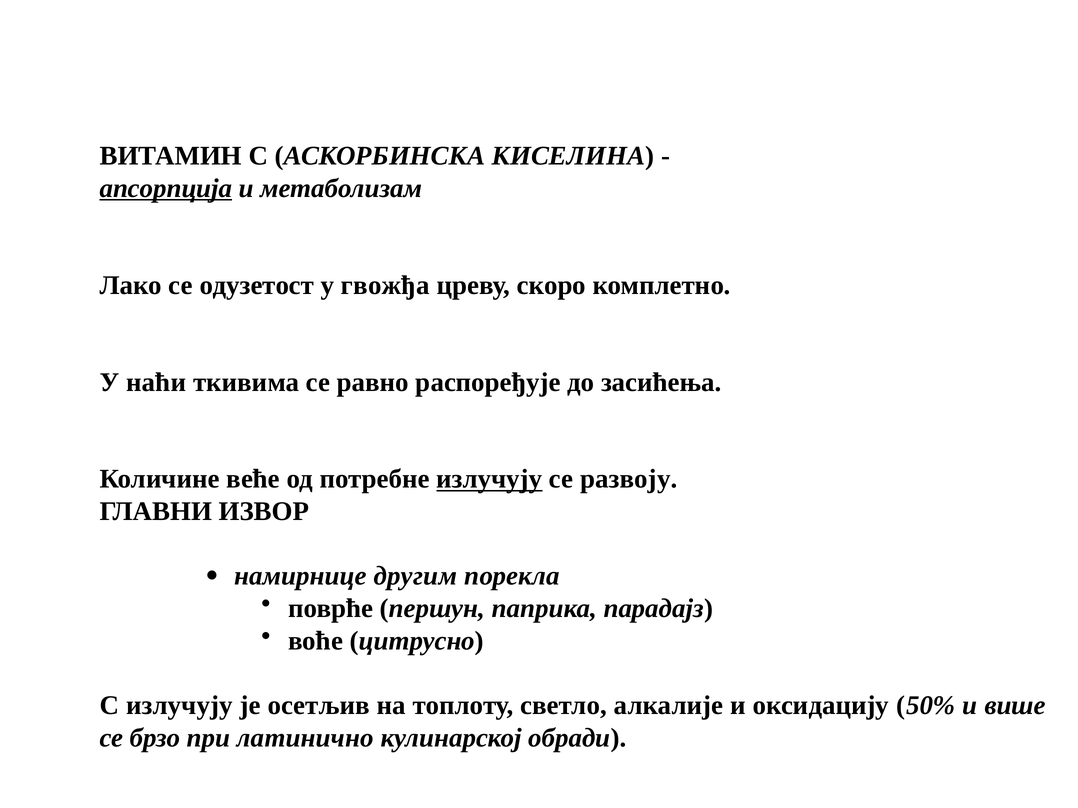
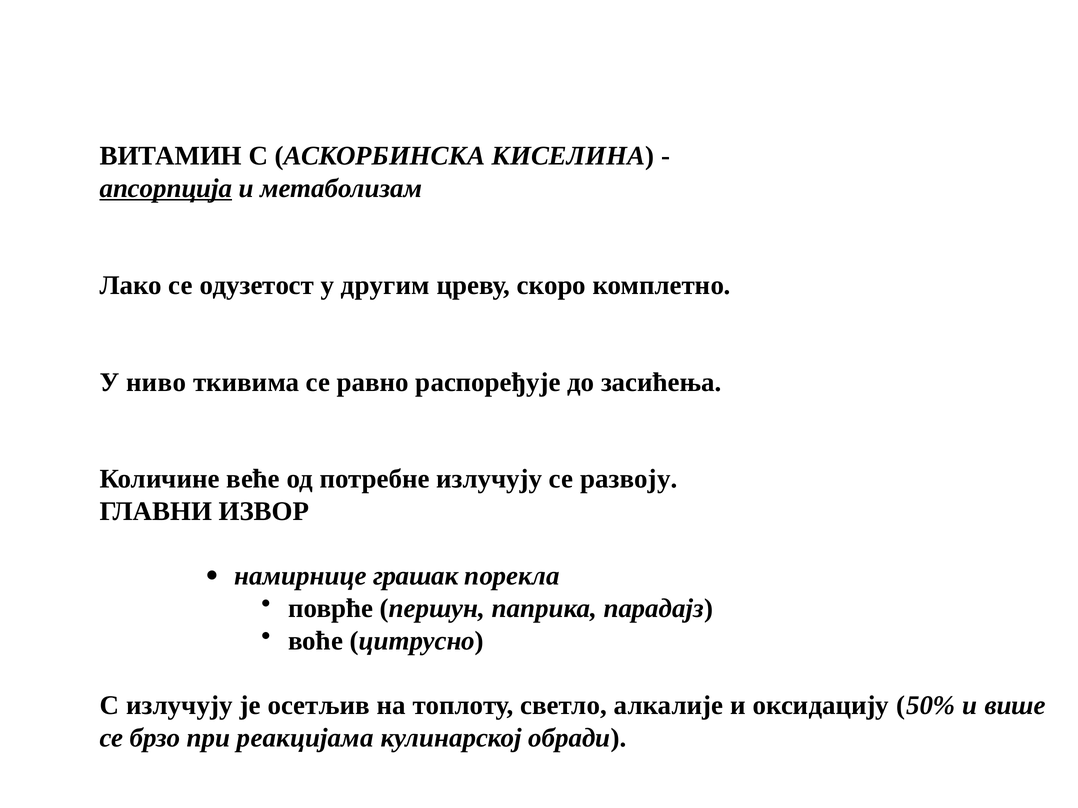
гвожђа: гвожђа -> другим
наћи: наћи -> ниво
излучују at (489, 479) underline: present -> none
другим: другим -> грашак
латинично: латинично -> реакцијама
